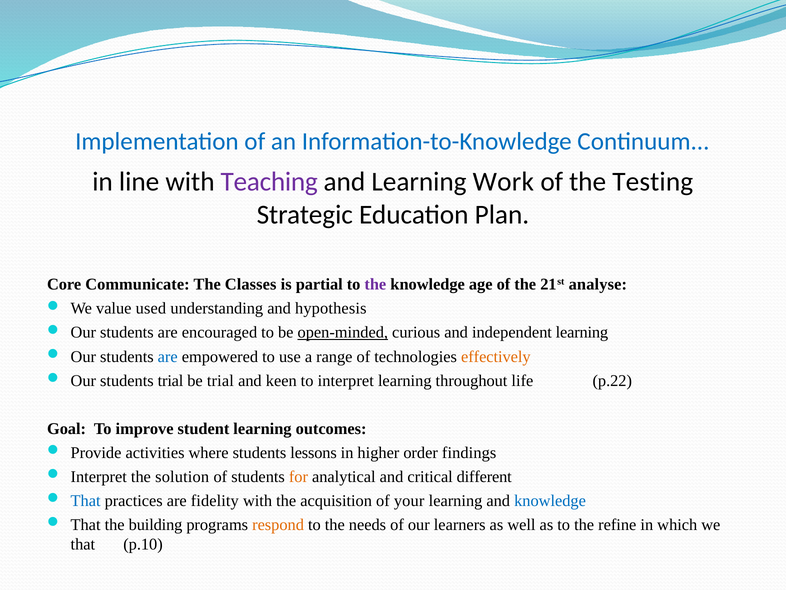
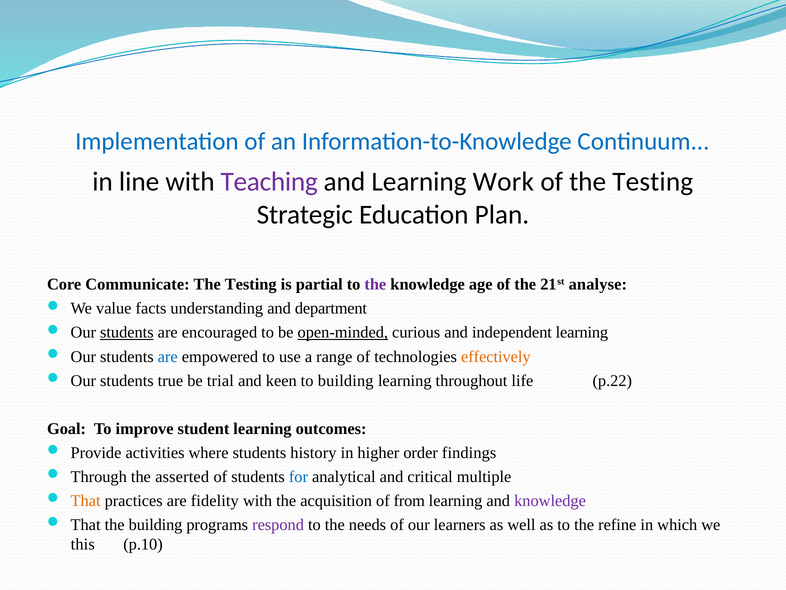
Classes at (251, 284): Classes -> Testing
used: used -> facts
hypothesis: hypothesis -> department
students at (127, 332) underline: none -> present
students trial: trial -> true
to interpret: interpret -> building
lessons: lessons -> history
Interpret at (99, 476): Interpret -> Through
solution: solution -> asserted
for colour: orange -> blue
different: different -> multiple
That at (86, 500) colour: blue -> orange
your: your -> from
knowledge at (550, 500) colour: blue -> purple
respond colour: orange -> purple
that at (83, 544): that -> this
